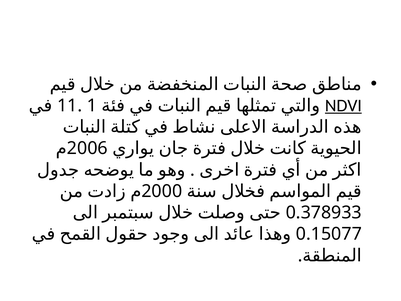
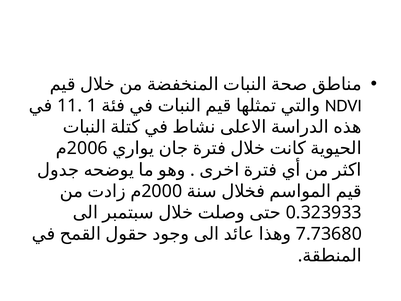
NDVI underline: present -> none
0.378933: 0.378933 -> 0.323933
0.15077: 0.15077 -> 7.73680
